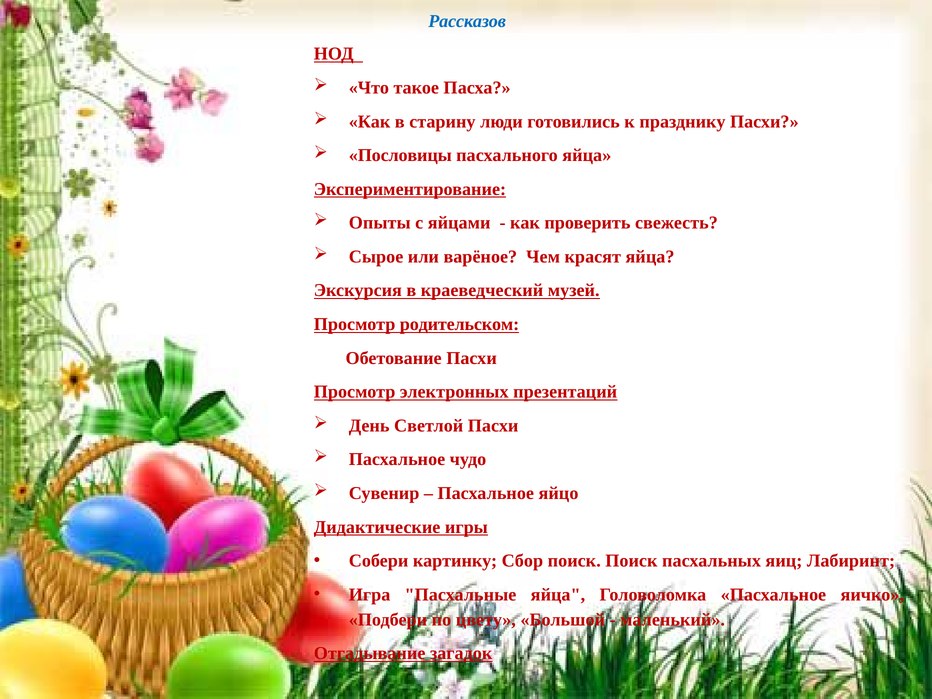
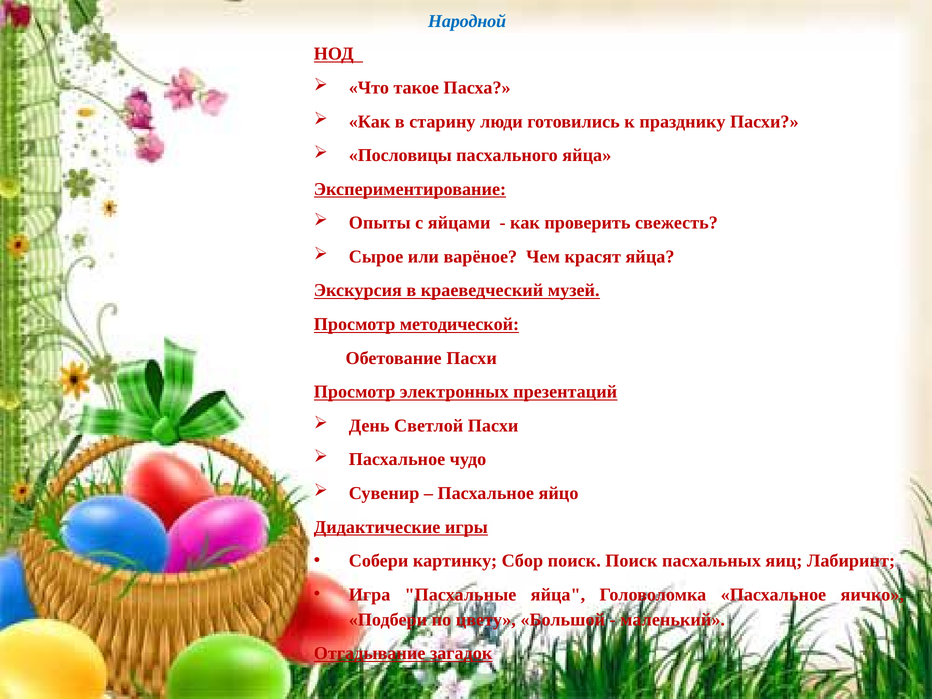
Рассказов: Рассказов -> Народной
родительском: родительском -> методической
